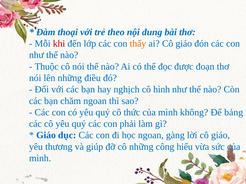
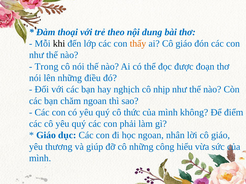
khi colour: red -> black
Thuộc: Thuộc -> Trong
hình: hình -> nhịp
bảng: bảng -> điểm
gàng: gàng -> nhân
